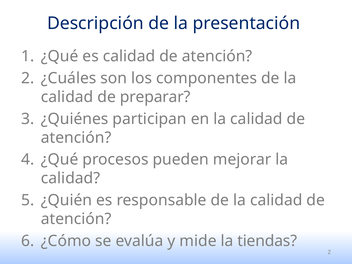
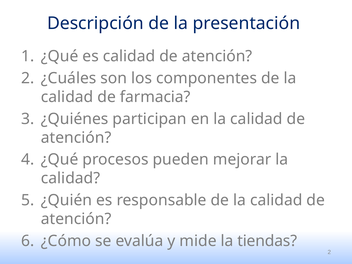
preparar: preparar -> farmacia
